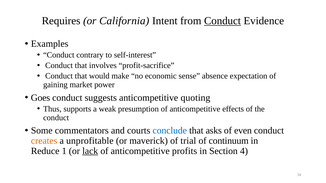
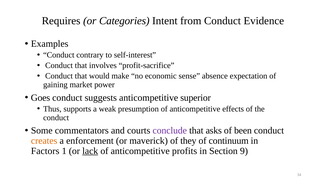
California: California -> Categories
Conduct at (222, 21) underline: present -> none
quoting: quoting -> superior
conclude colour: blue -> purple
even: even -> been
unprofitable: unprofitable -> enforcement
trial: trial -> they
Reduce: Reduce -> Factors
4: 4 -> 9
